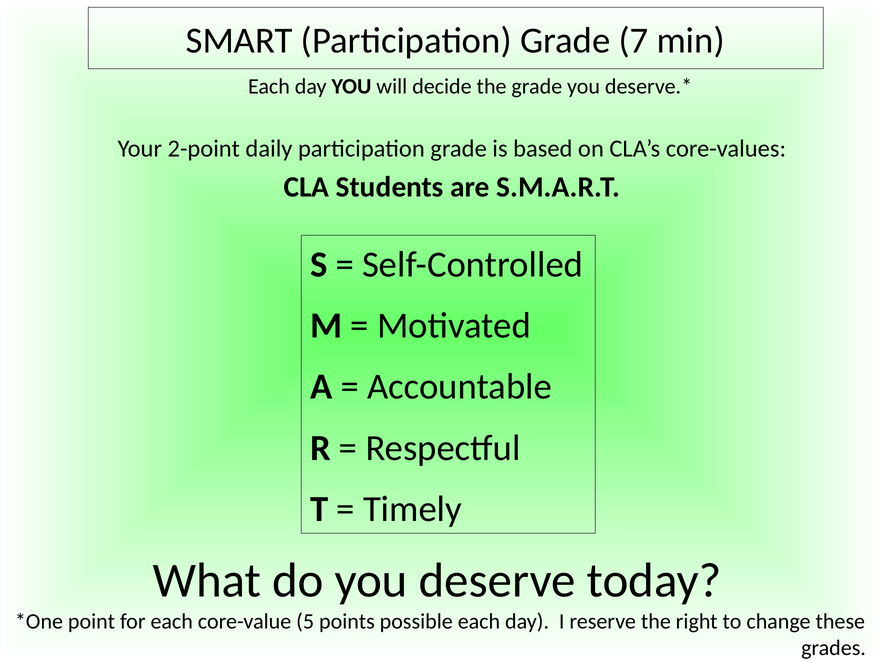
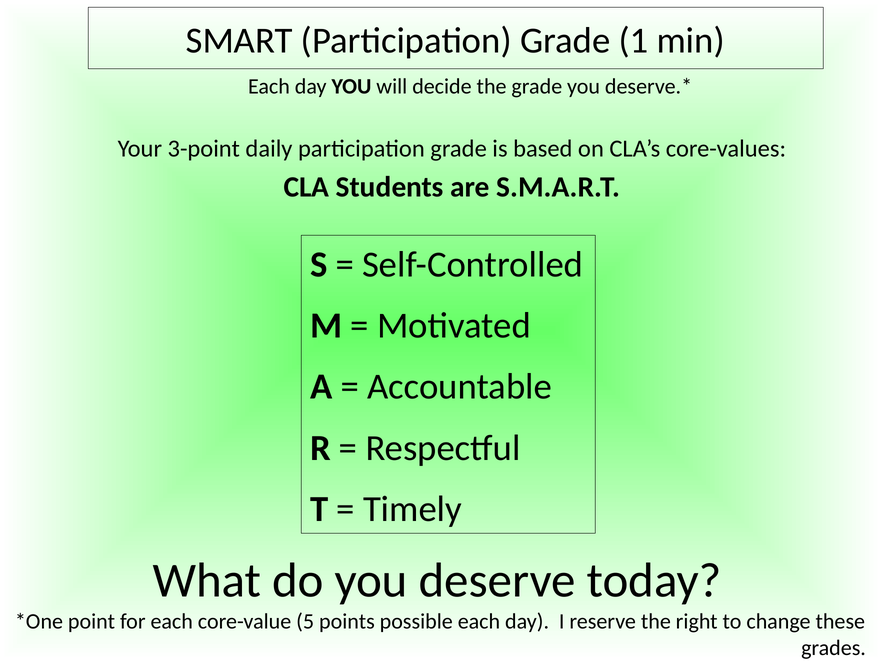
7: 7 -> 1
2-point: 2-point -> 3-point
